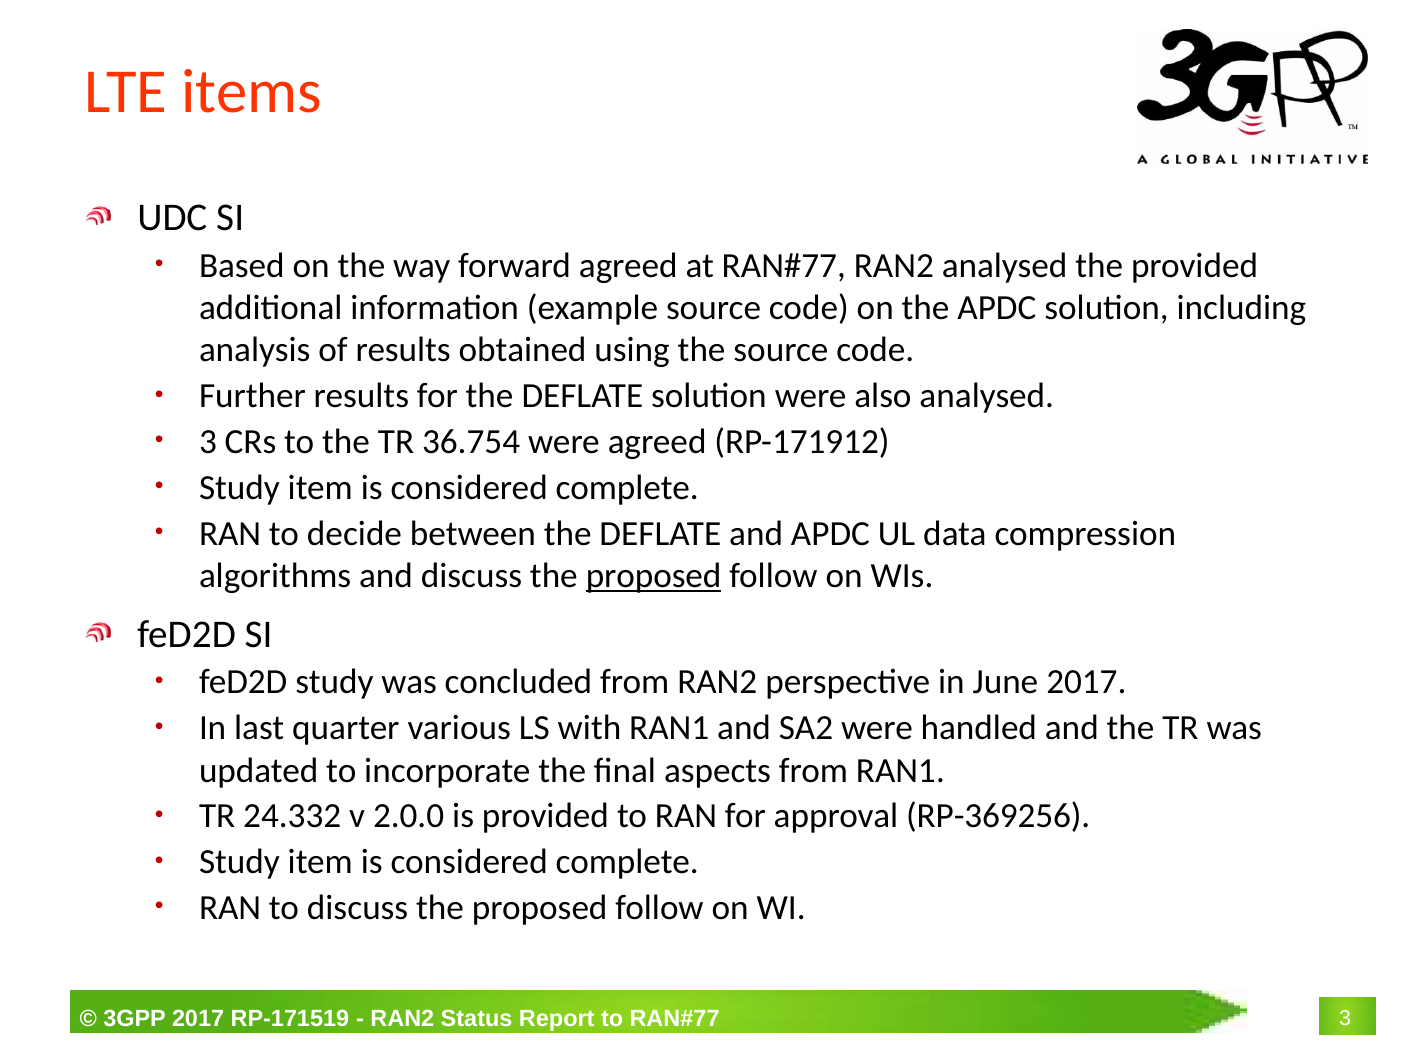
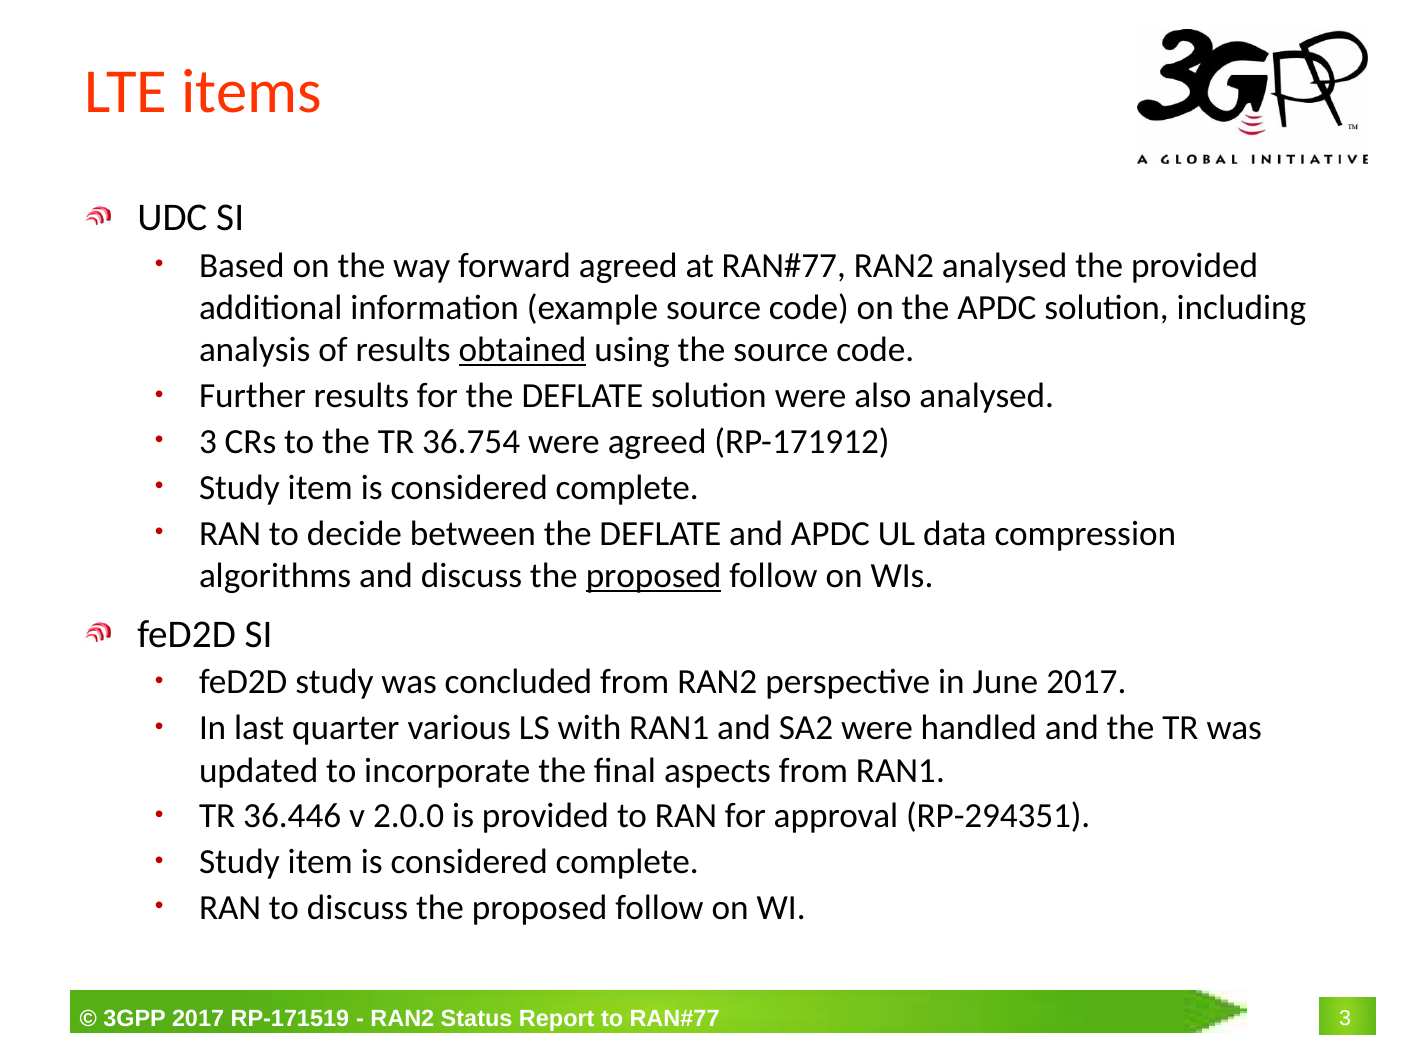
obtained underline: none -> present
24.332: 24.332 -> 36.446
RP-369256: RP-369256 -> RP-294351
